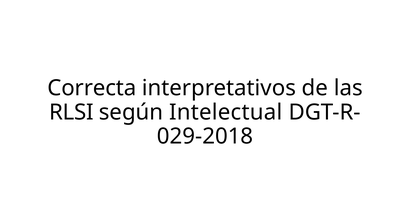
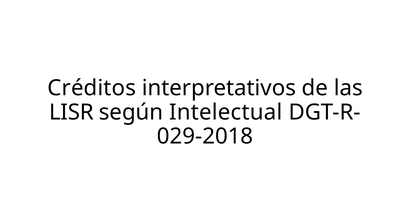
Correcta: Correcta -> Créditos
RLSI: RLSI -> LISR
